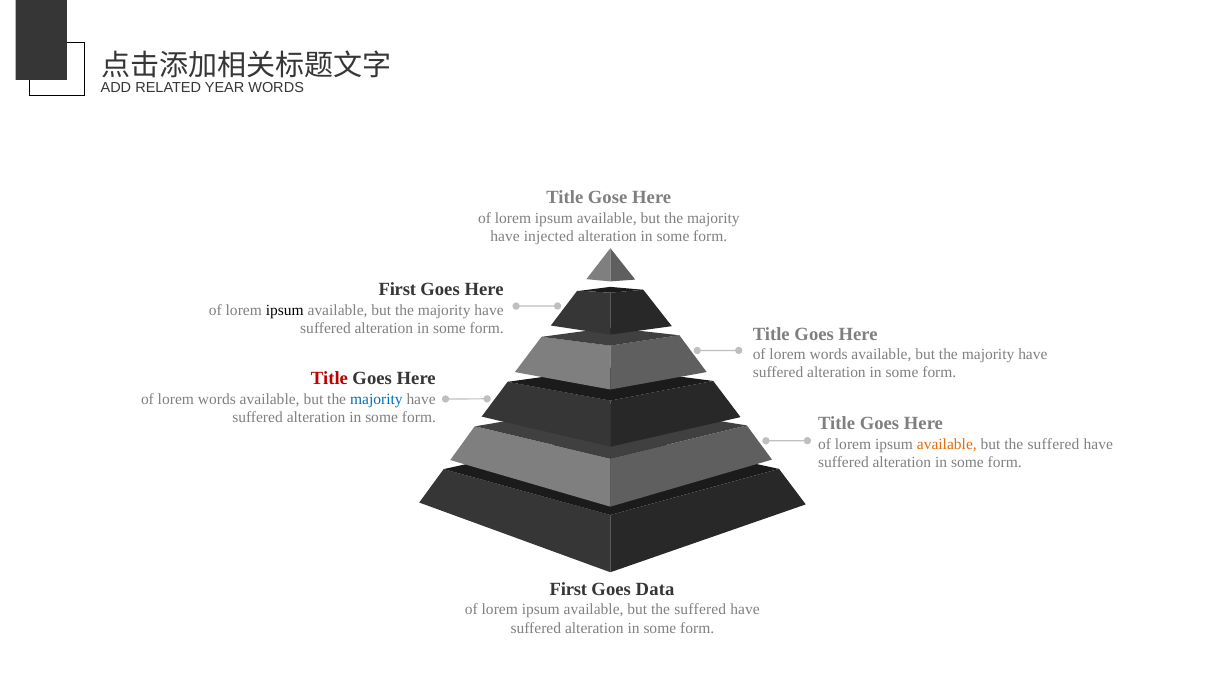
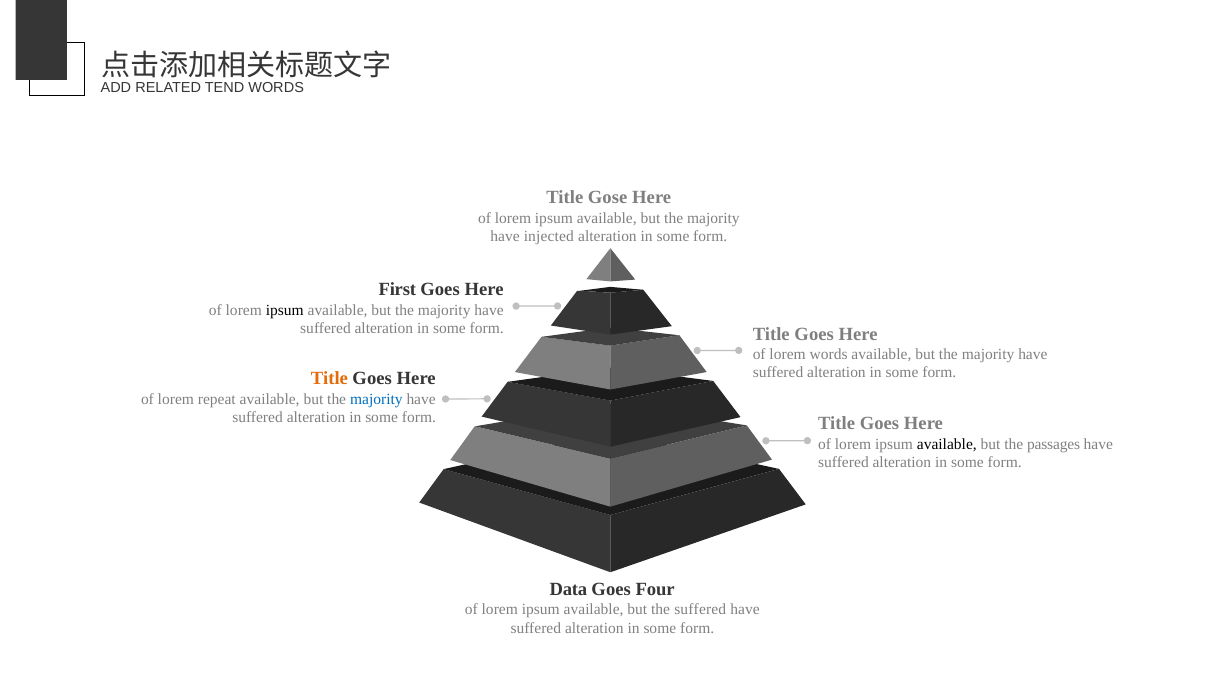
YEAR: YEAR -> TEND
Title at (329, 379) colour: red -> orange
words at (217, 399): words -> repeat
available at (947, 444) colour: orange -> black
suffered at (1053, 444): suffered -> passages
First at (568, 589): First -> Data
Data: Data -> Four
